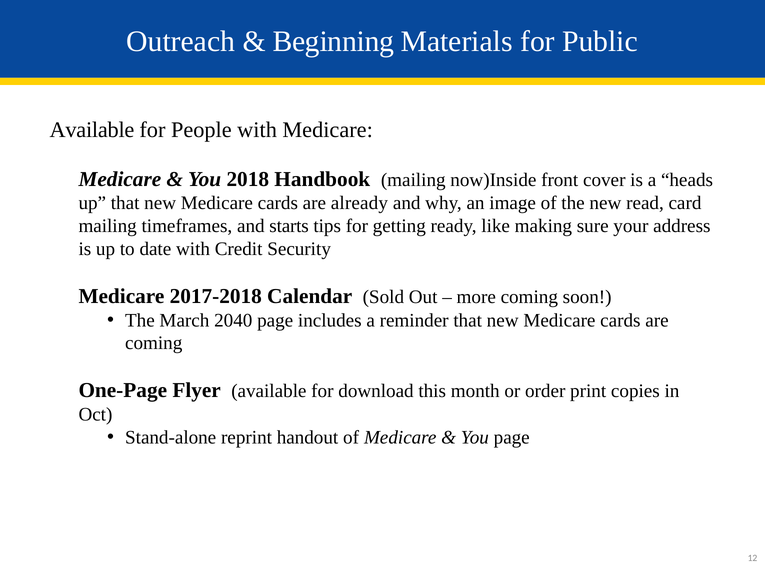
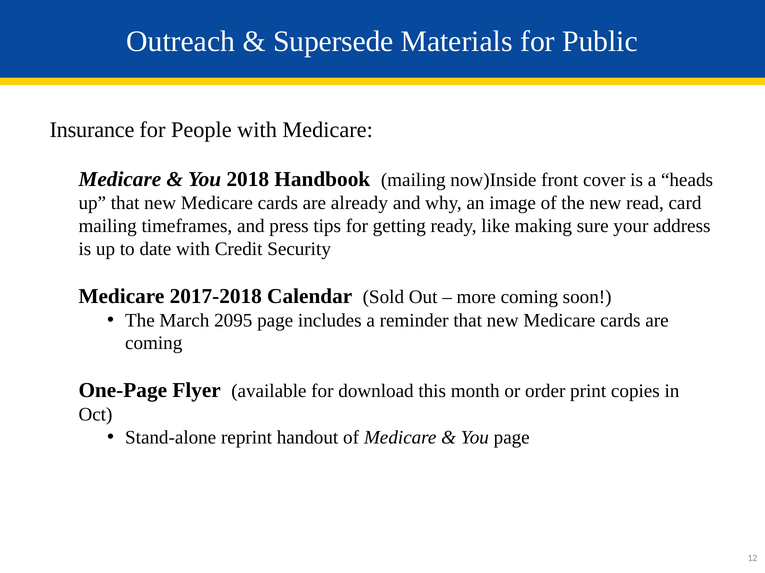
Beginning: Beginning -> Supersede
Available at (92, 130): Available -> Insurance
starts: starts -> press
2040: 2040 -> 2095
